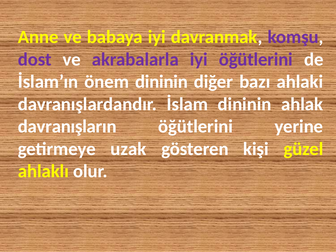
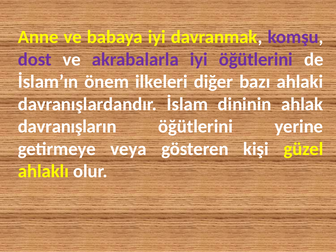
önem dininin: dininin -> ilkeleri
uzak: uzak -> veya
